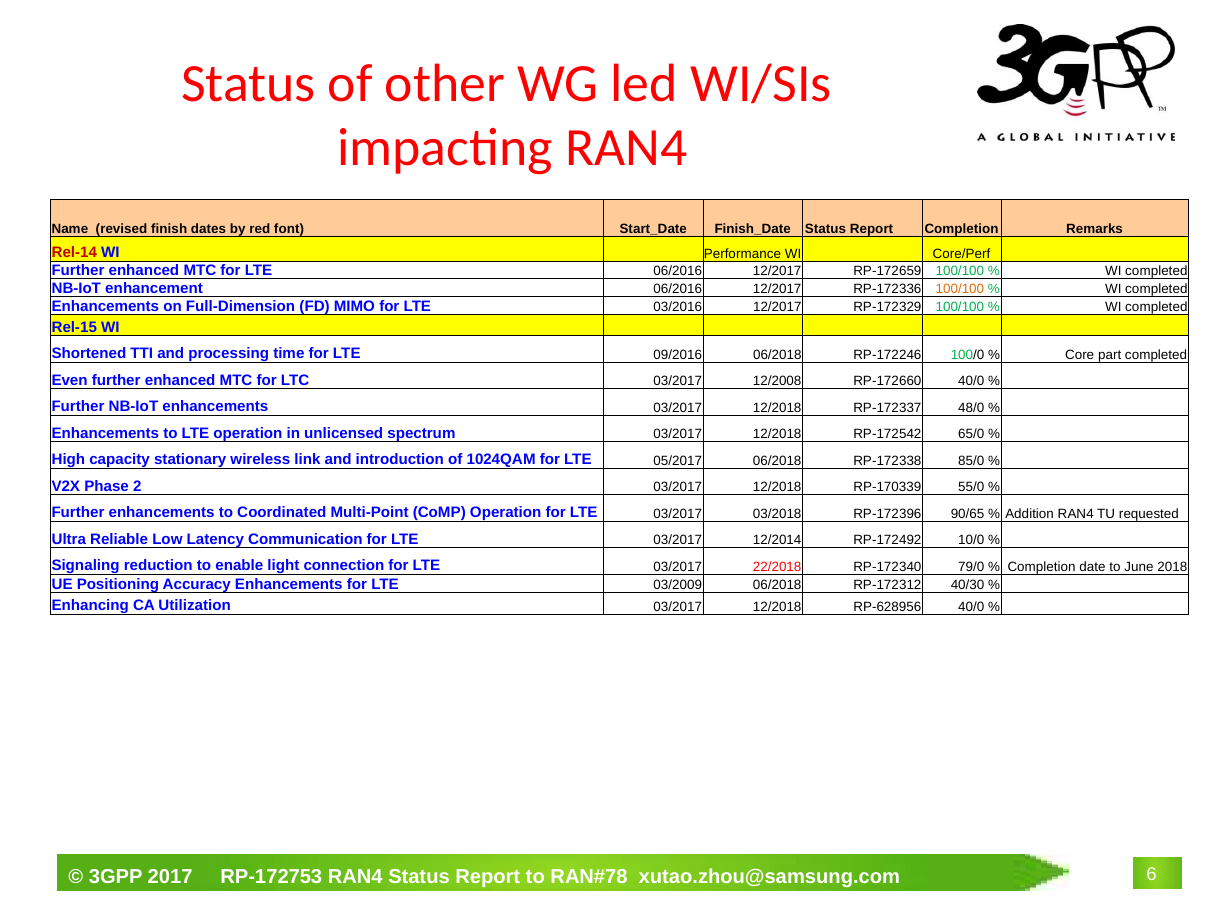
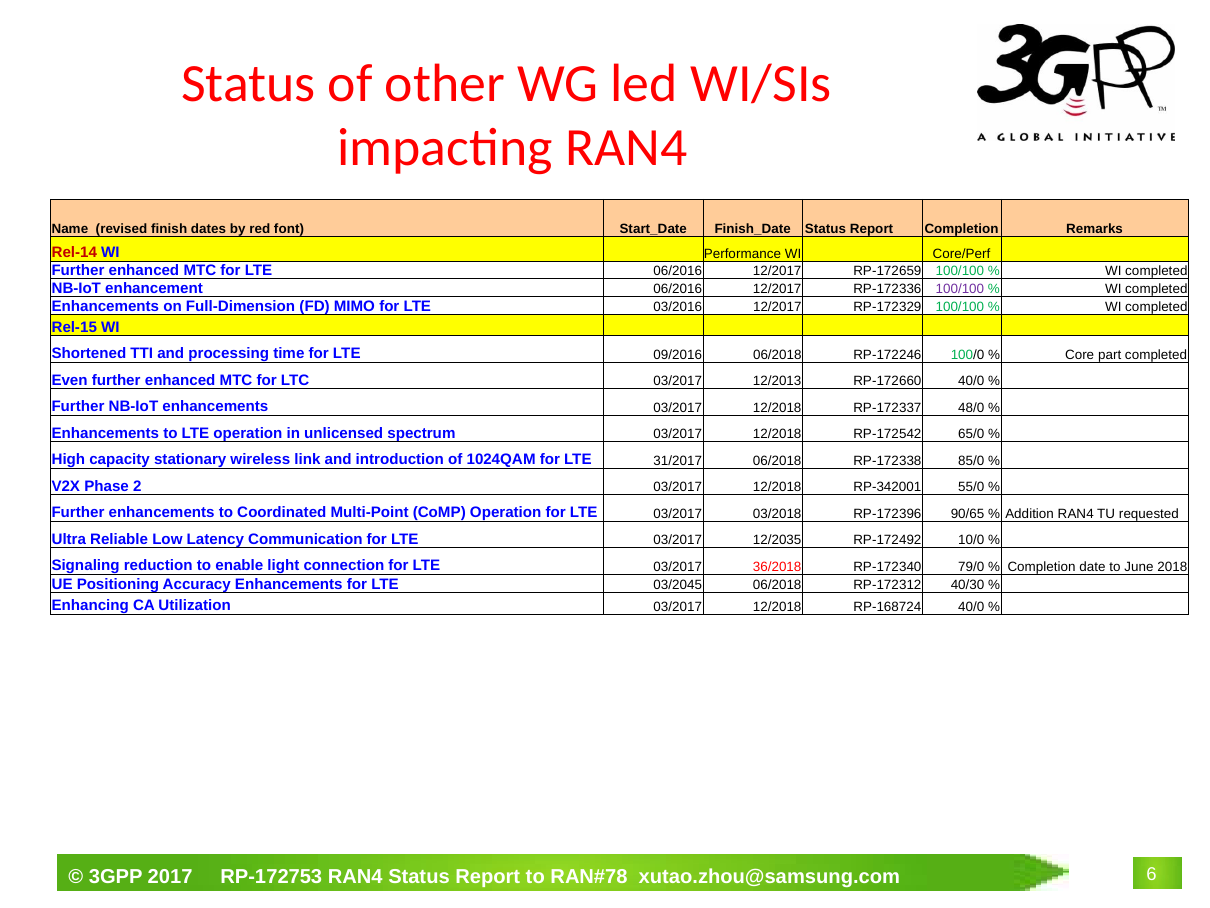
100/100 at (960, 289) colour: orange -> purple
12/2008: 12/2008 -> 12/2013
05/2017: 05/2017 -> 31/2017
RP-170339: RP-170339 -> RP-342001
12/2014: 12/2014 -> 12/2035
22/2018: 22/2018 -> 36/2018
03/2009: 03/2009 -> 03/2045
RP-628956: RP-628956 -> RP-168724
